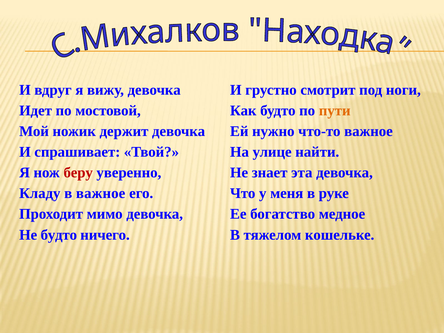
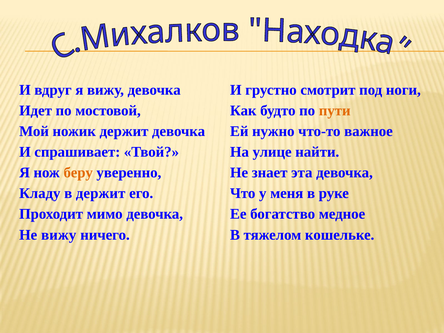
беру colour: red -> orange
в важное: важное -> держит
Не будто: будто -> вижу
